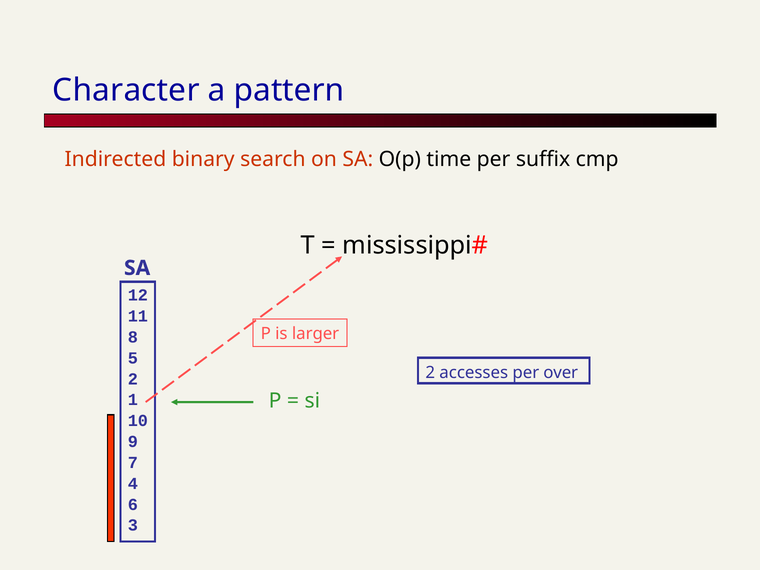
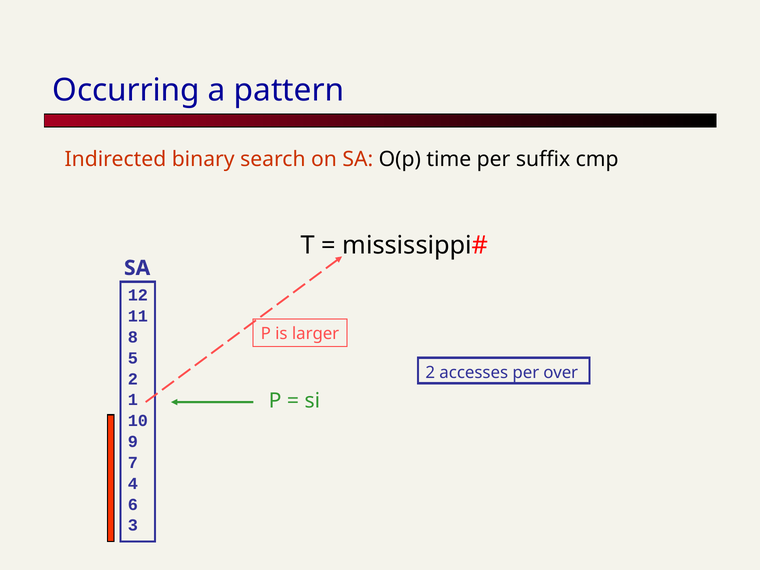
Character: Character -> Occurring
